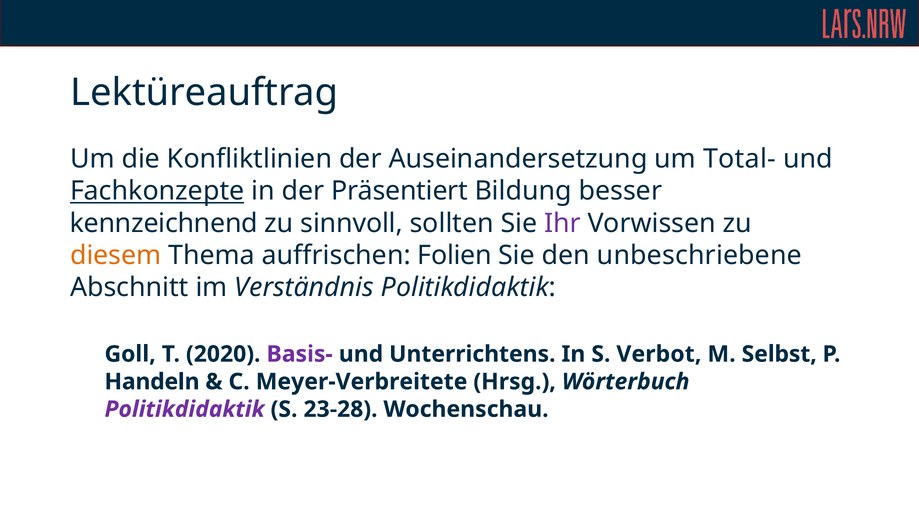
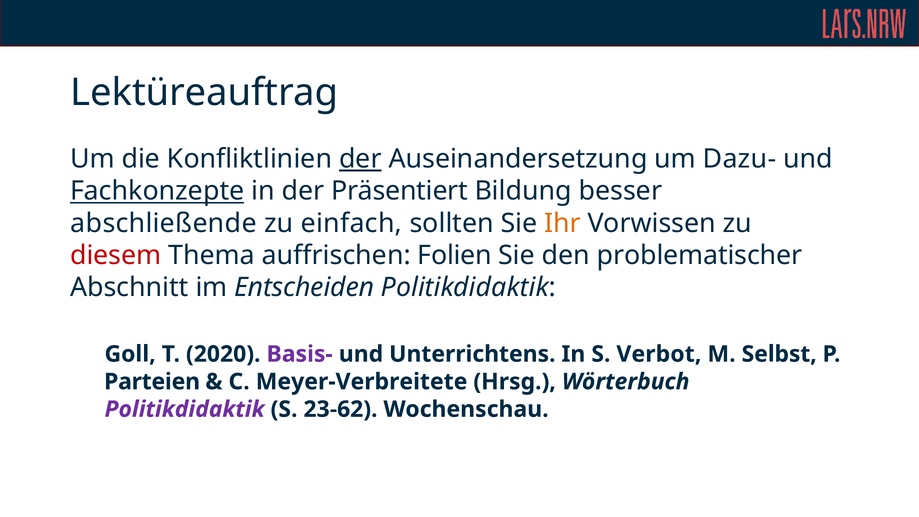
der at (360, 159) underline: none -> present
Total-: Total- -> Dazu-
kennzeichnend: kennzeichnend -> abschließende
sinnvoll: sinnvoll -> einfach
Ihr colour: purple -> orange
diesem colour: orange -> red
unbeschriebene: unbeschriebene -> problematischer
Verständnis: Verständnis -> Entscheiden
Handeln: Handeln -> Parteien
23-28: 23-28 -> 23-62
